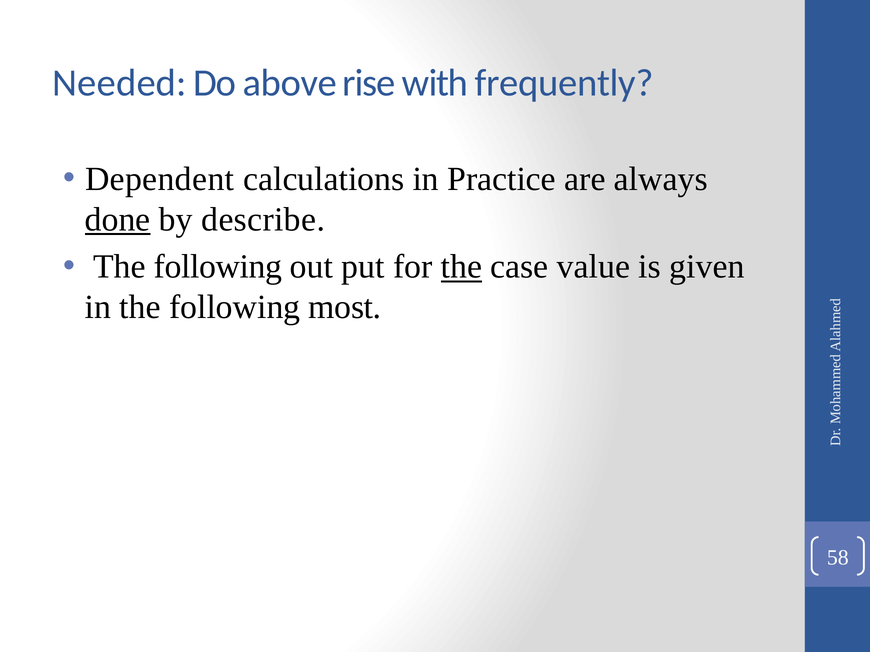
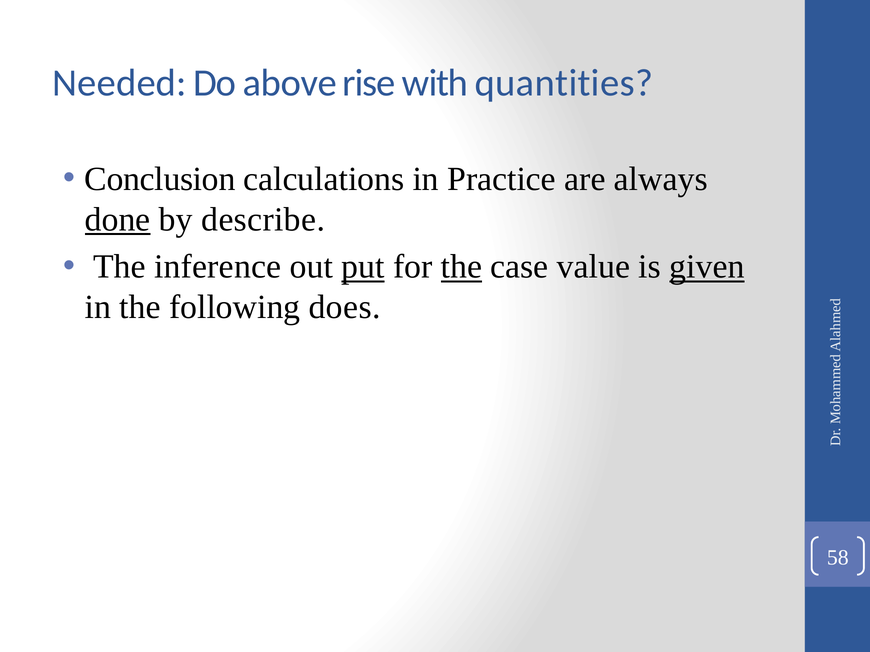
frequently: frequently -> quantities
Dependent: Dependent -> Conclusion
following at (218, 267): following -> inference
put underline: none -> present
given underline: none -> present
most: most -> does
